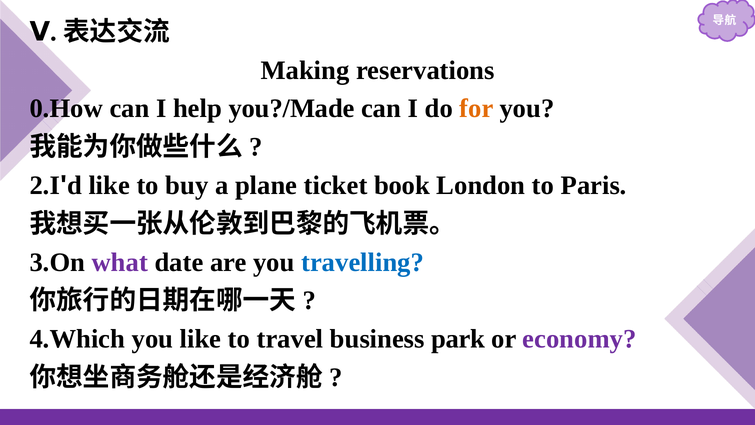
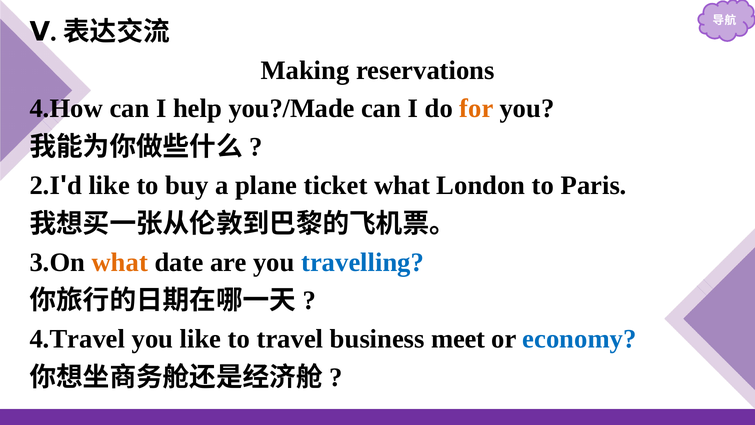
0.How: 0.How -> 4.How
ticket book: book -> what
what at (120, 262) colour: purple -> orange
4.Which: 4.Which -> 4.Travel
park: park -> meet
economy colour: purple -> blue
